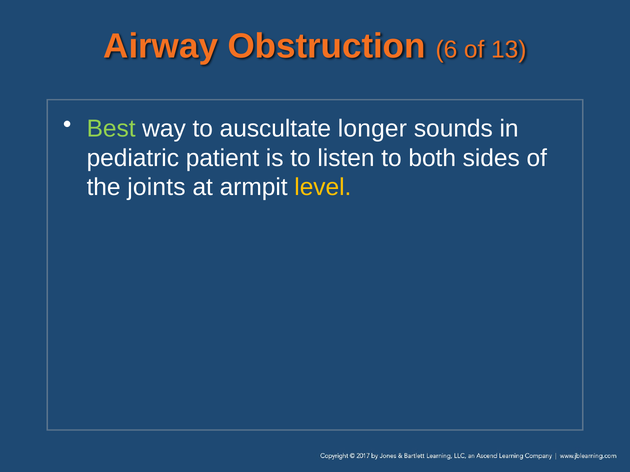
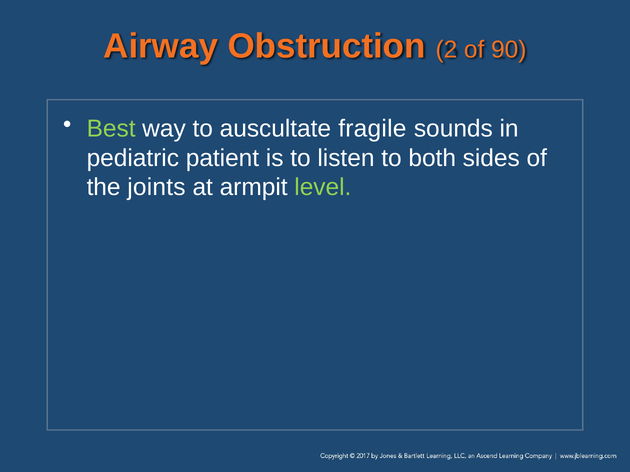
6: 6 -> 2
13: 13 -> 90
longer: longer -> fragile
level colour: yellow -> light green
